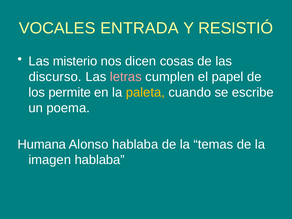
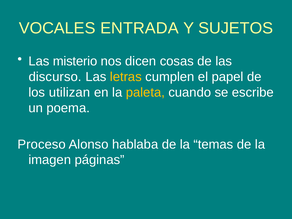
RESISTIÓ: RESISTIÓ -> SUJETOS
letras colour: pink -> yellow
permite: permite -> utilizan
Humana: Humana -> Proceso
imagen hablaba: hablaba -> páginas
